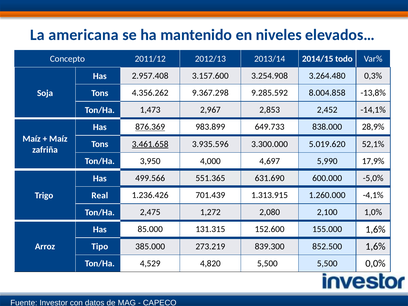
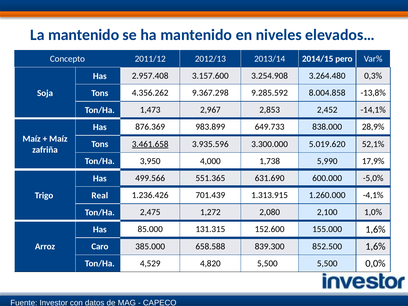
La americana: americana -> mantenido
todo: todo -> pero
876.369 underline: present -> none
4,697: 4,697 -> 1,738
Tipo: Tipo -> Caro
273.219: 273.219 -> 658.588
